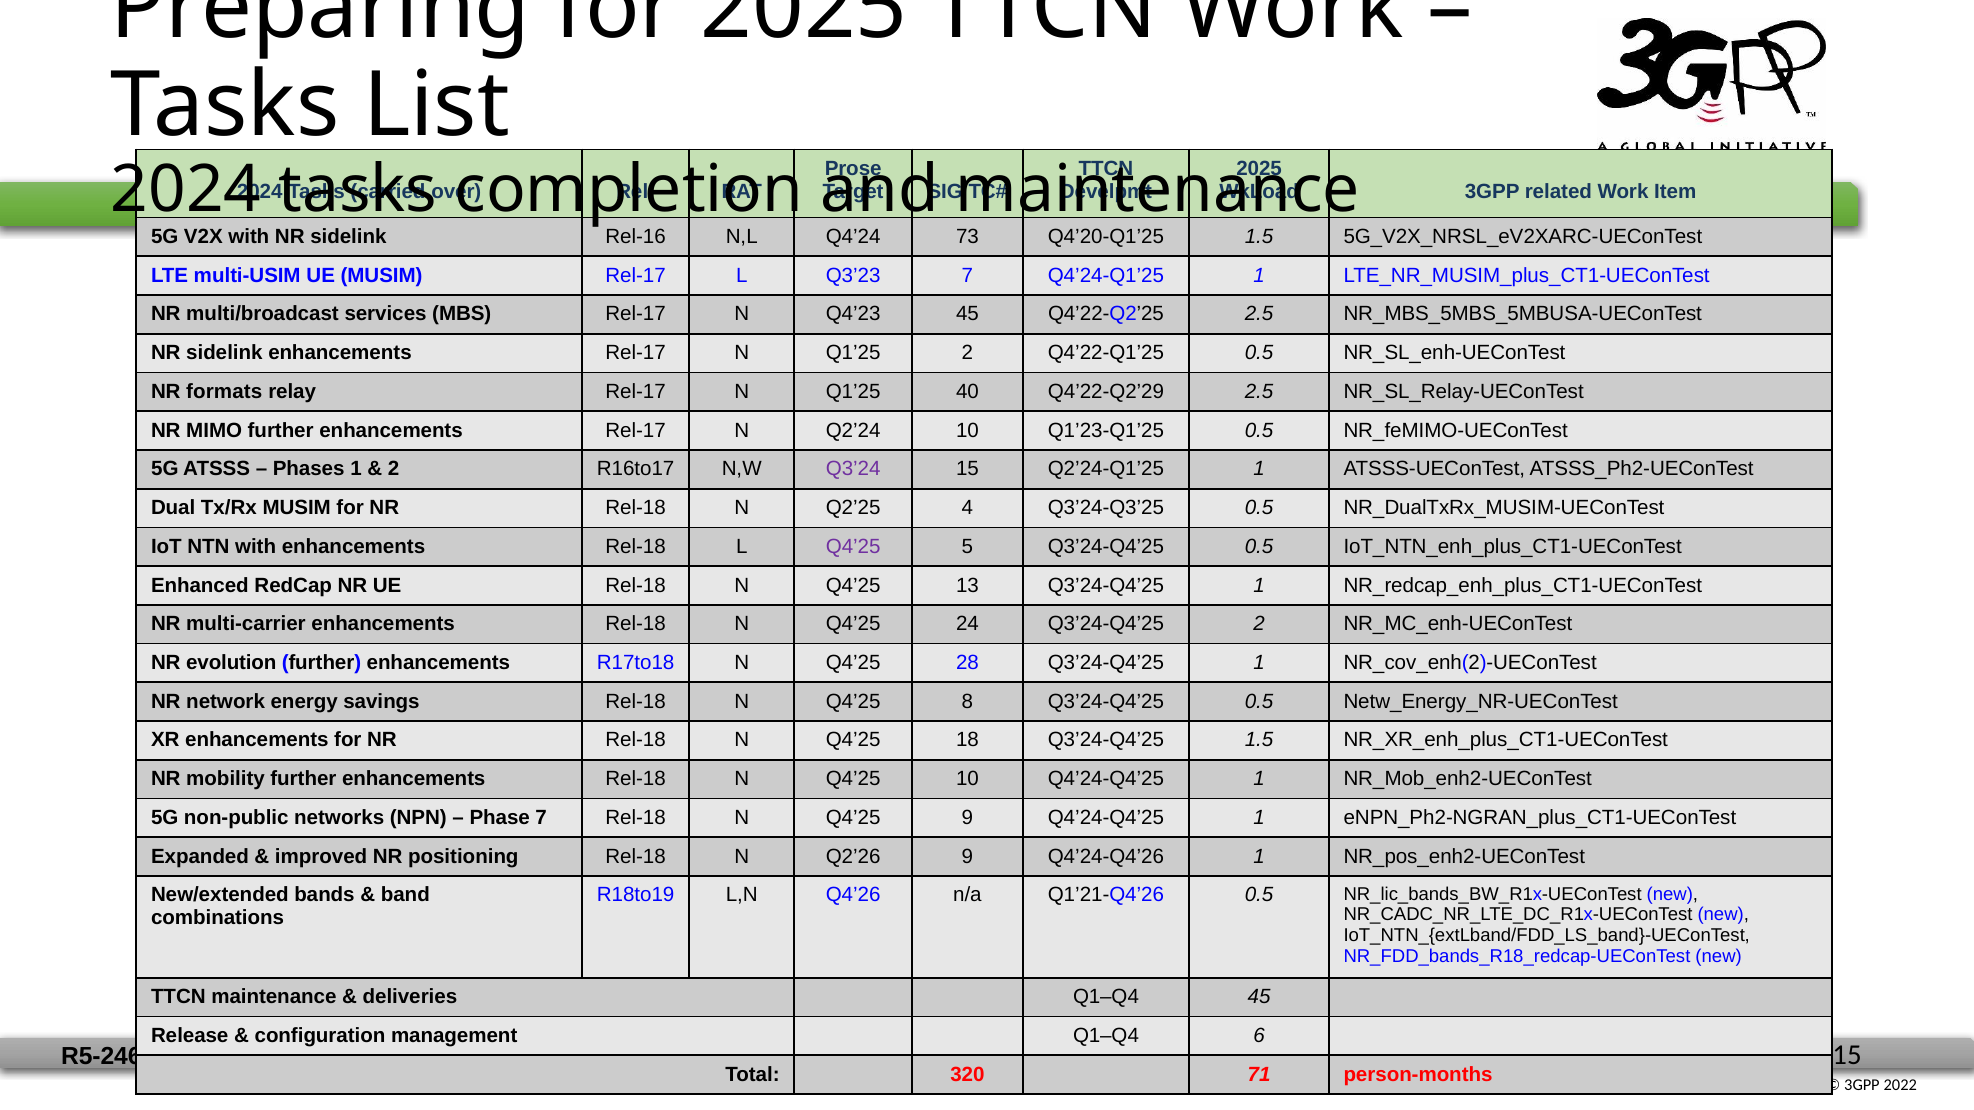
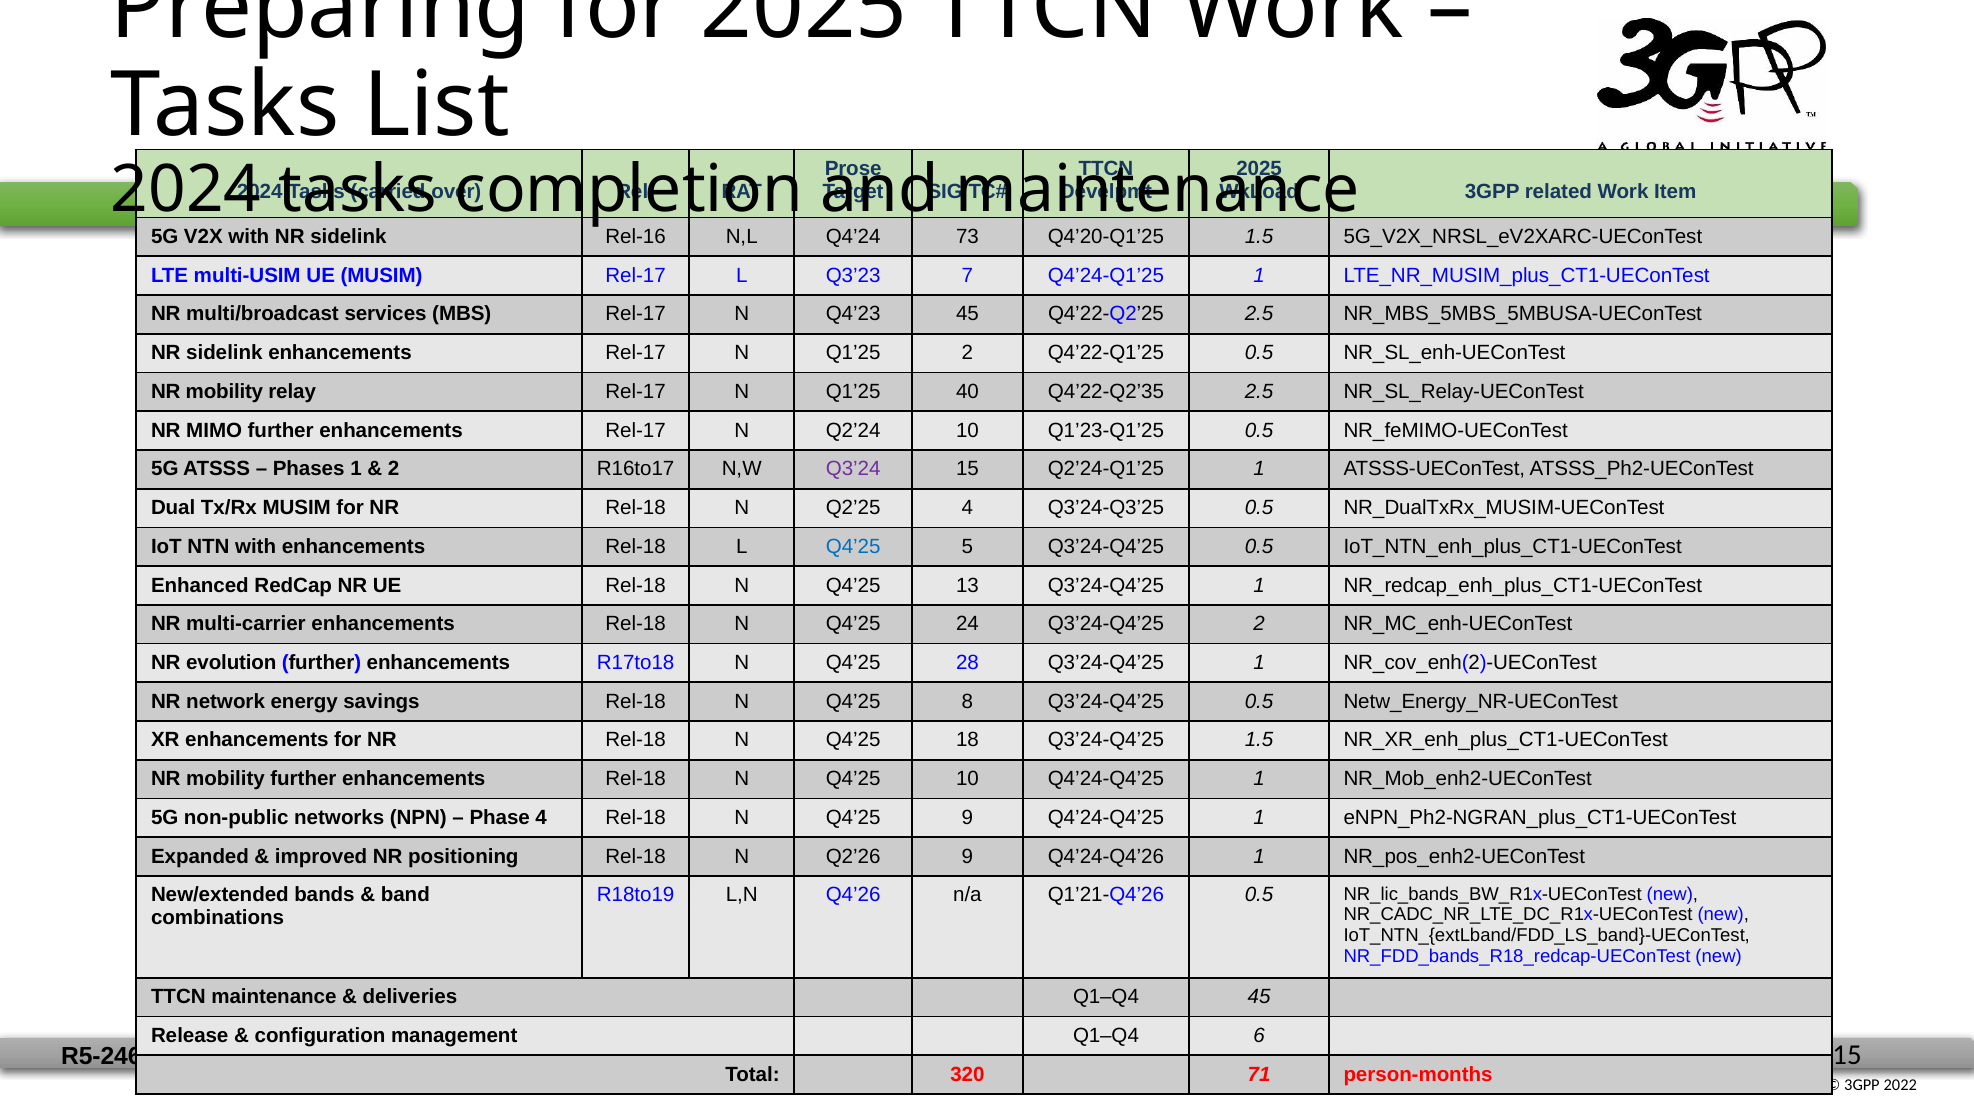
formats at (224, 392): formats -> mobility
Q4’22-Q2’29: Q4’22-Q2’29 -> Q4’22-Q2’35
Q4’25 at (853, 547) colour: purple -> blue
Phase 7: 7 -> 4
